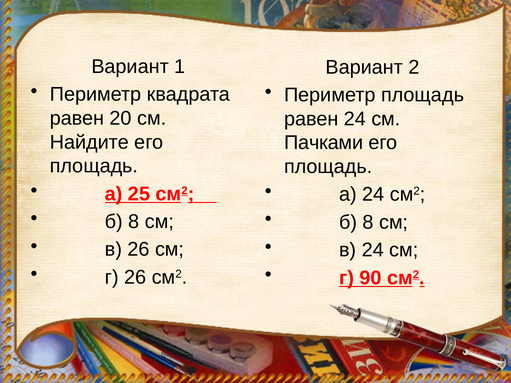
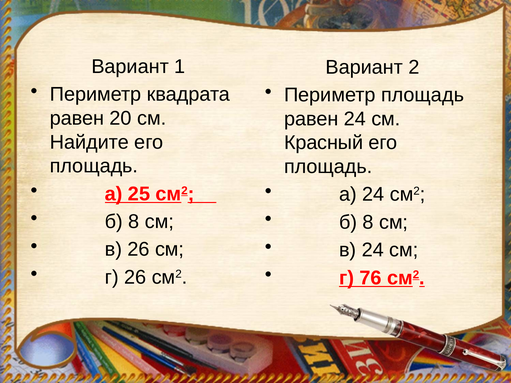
Пачками: Пачками -> Красный
90: 90 -> 76
